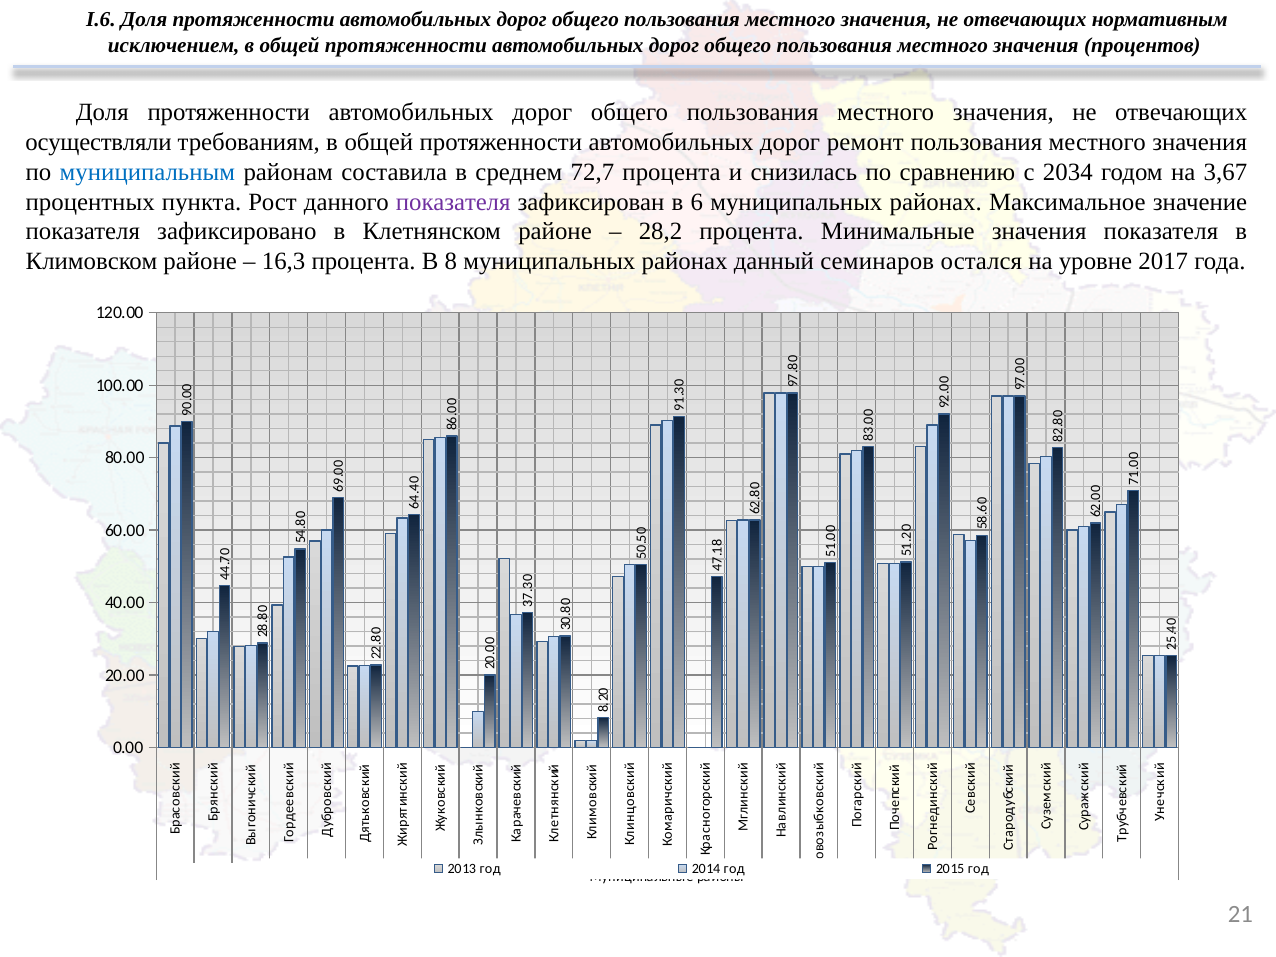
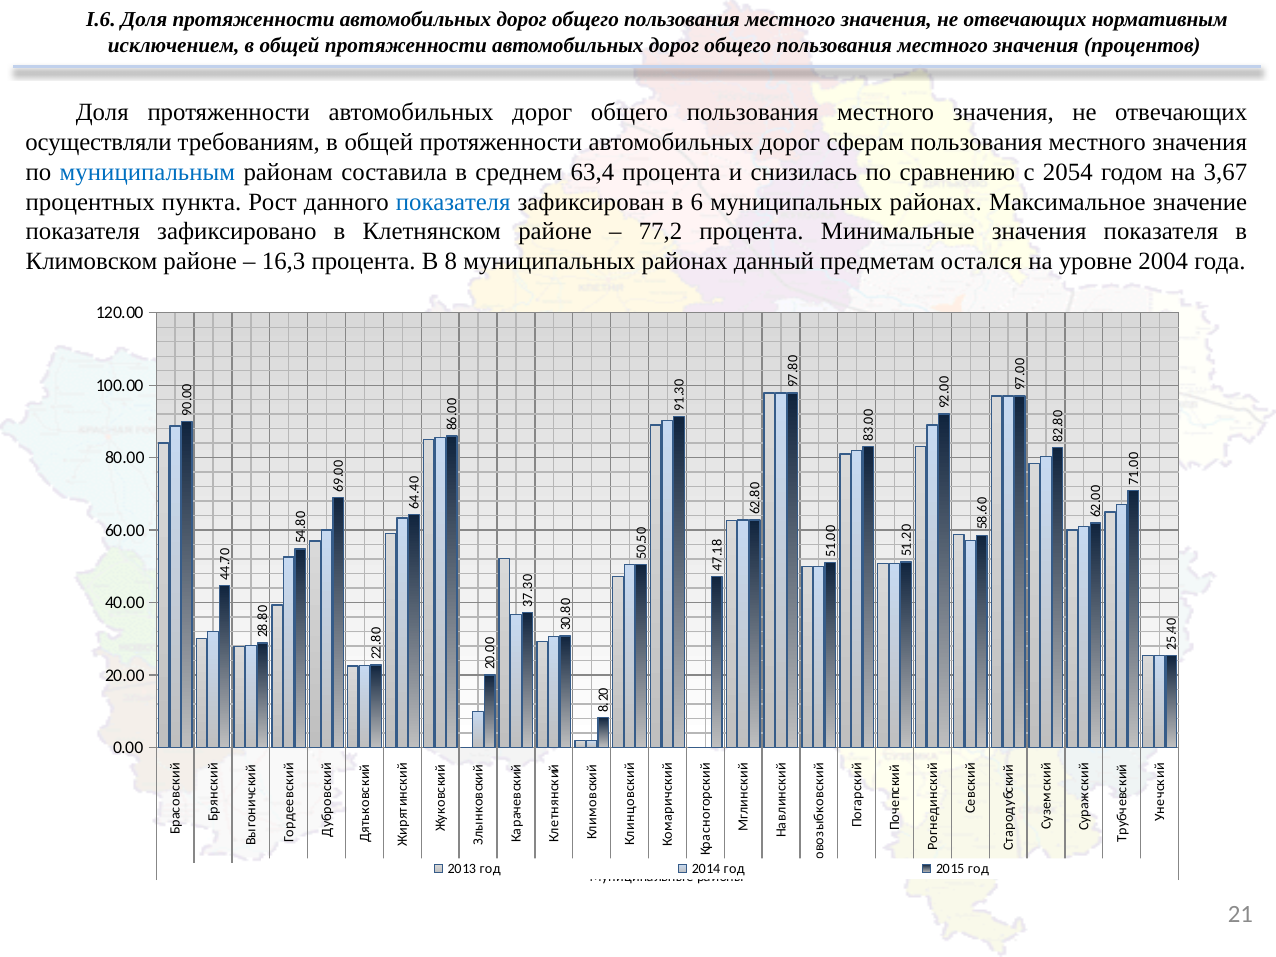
ремонт: ремонт -> сферам
72,7: 72,7 -> 63,4
2034: 2034 -> 2054
показателя at (453, 202) colour: purple -> blue
28,2: 28,2 -> 77,2
семинаров: семинаров -> предметам
2017: 2017 -> 2004
